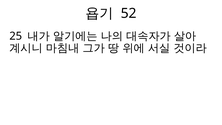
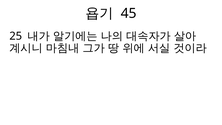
52: 52 -> 45
